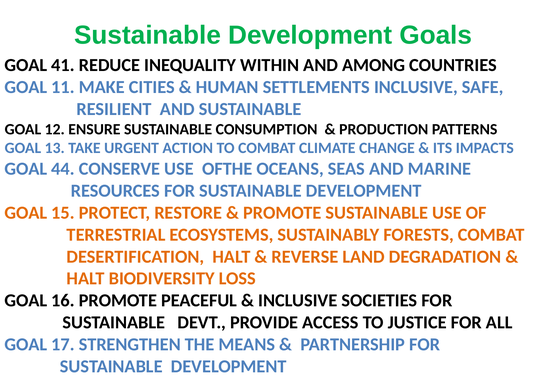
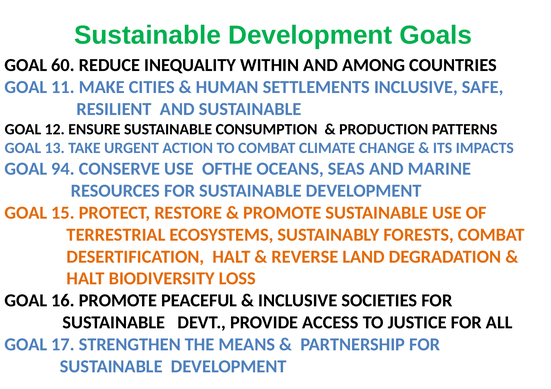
41: 41 -> 60
44: 44 -> 94
